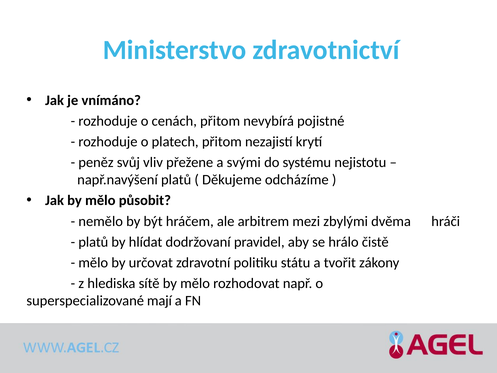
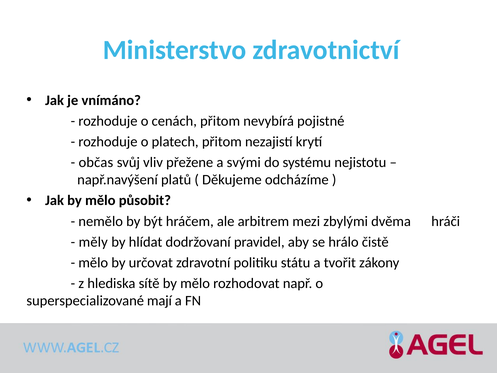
peněz: peněz -> občas
platů at (93, 242): platů -> měly
